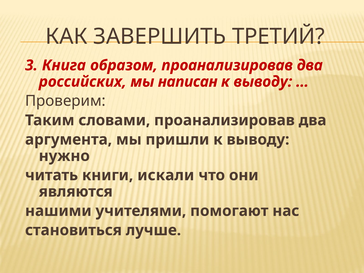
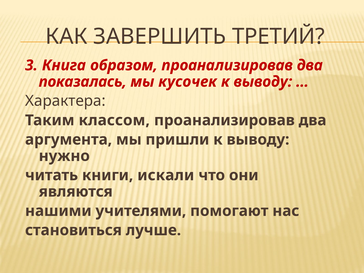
российских: российских -> показалась
написан: написан -> кусочек
Проверим: Проверим -> Характера
словами: словами -> классом
